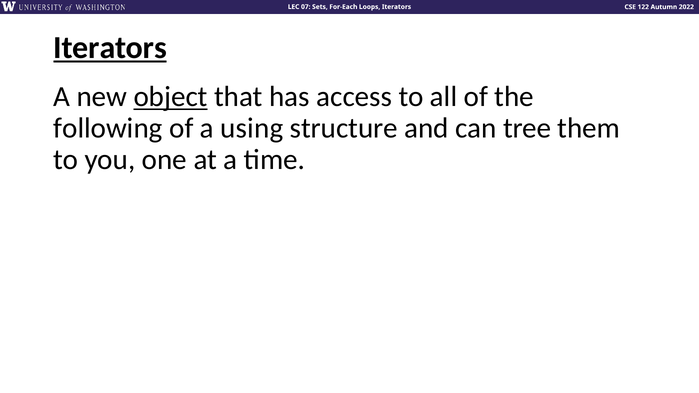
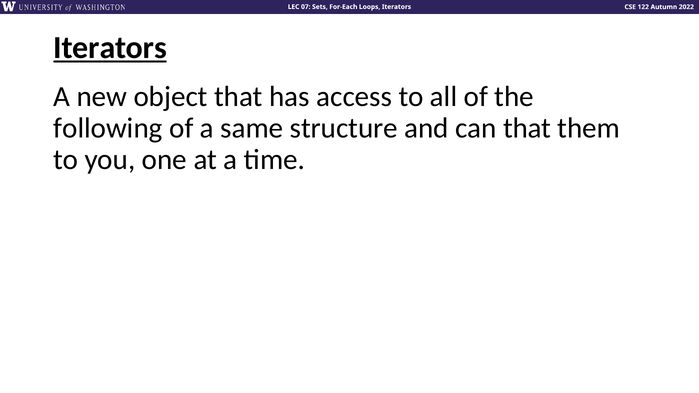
object underline: present -> none
using: using -> same
can tree: tree -> that
